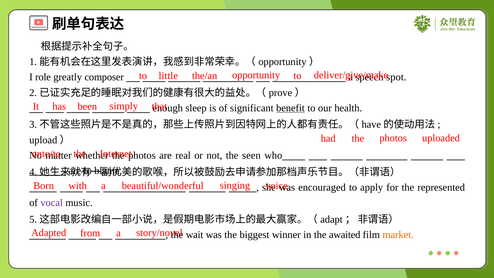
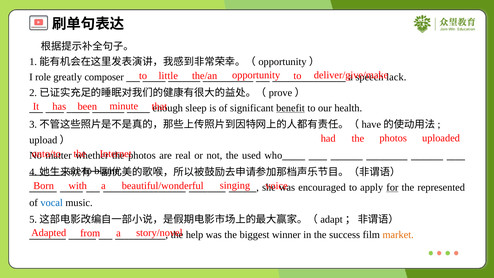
spot: spot -> lack
simply: simply -> minute
seen: seen -> used
for underline: none -> present
vocal colour: purple -> blue
wait: wait -> help
awaited: awaited -> success
